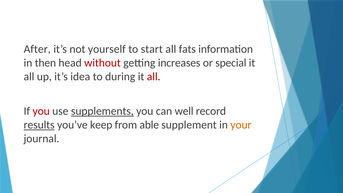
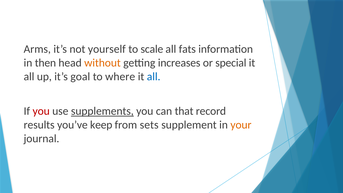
After: After -> Arms
start: start -> scale
without colour: red -> orange
idea: idea -> goal
during: during -> where
all at (154, 77) colour: red -> blue
well: well -> that
results underline: present -> none
able: able -> sets
